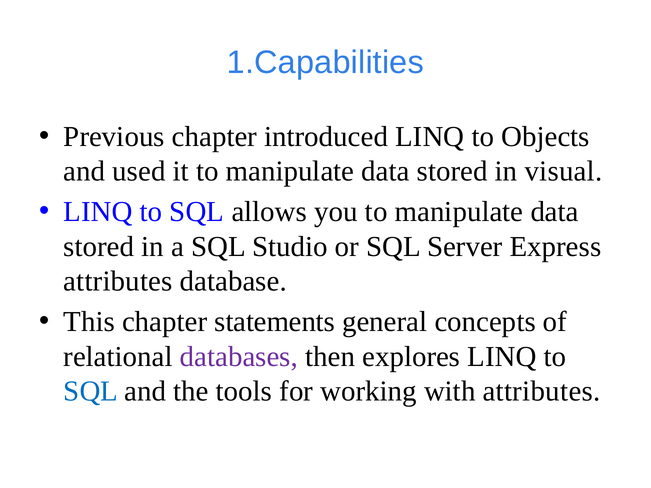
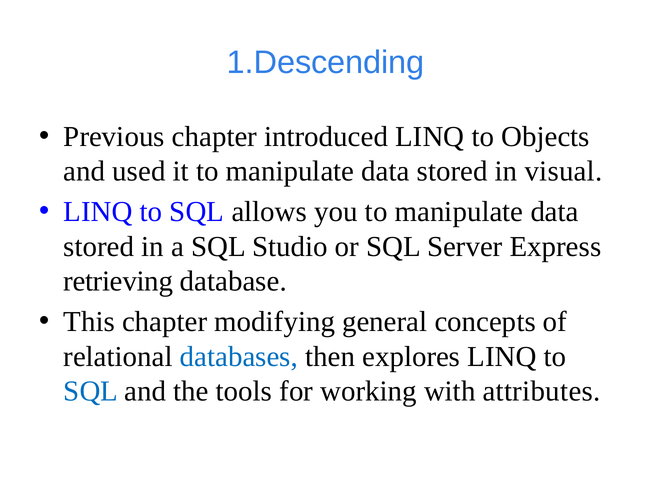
1.Capabilities: 1.Capabilities -> 1.Descending
attributes at (118, 281): attributes -> retrieving
statements: statements -> modifying
databases colour: purple -> blue
